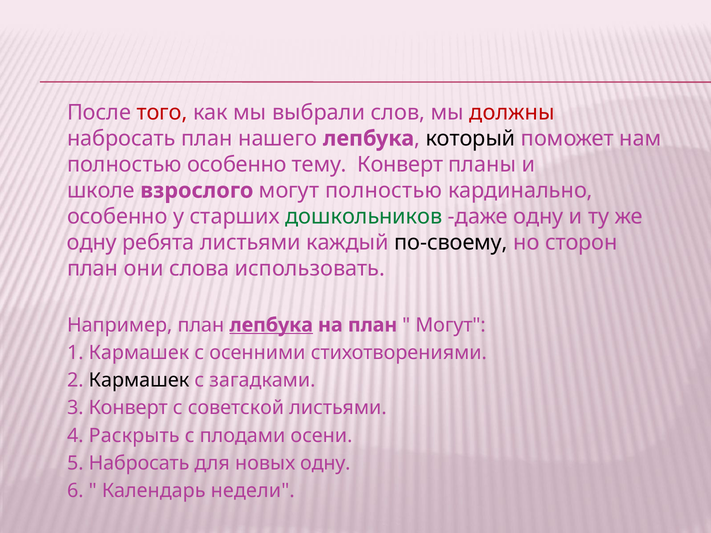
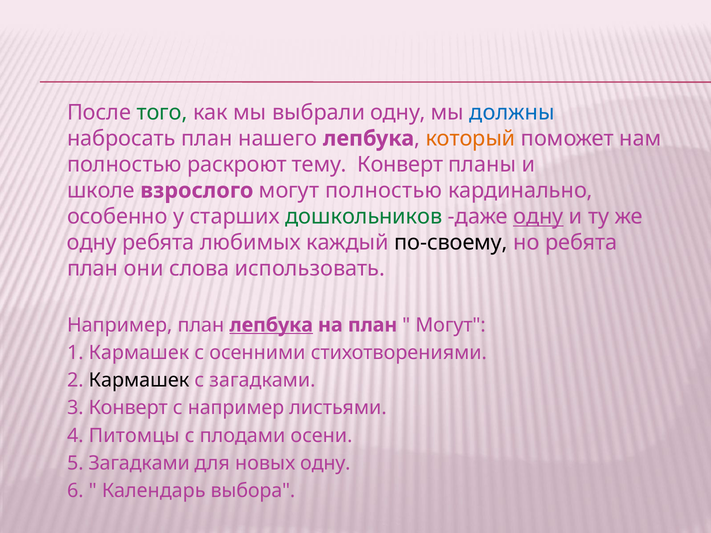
того colour: red -> green
выбрали слов: слов -> одну
должны colour: red -> blue
который colour: black -> orange
полностью особенно: особенно -> раскроют
одну at (538, 217) underline: none -> present
ребята листьями: листьями -> любимых
но сторон: сторон -> ребята
с советской: советской -> например
Раскрыть: Раскрыть -> Питомцы
5 Набросать: Набросать -> Загадками
недели: недели -> выбора
